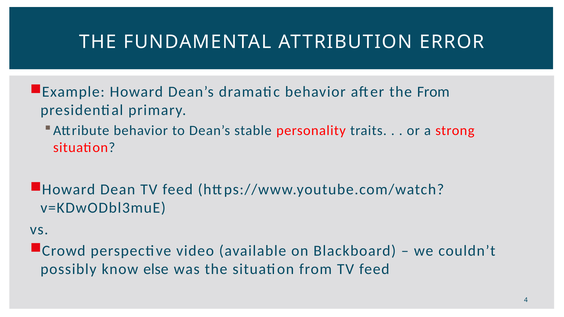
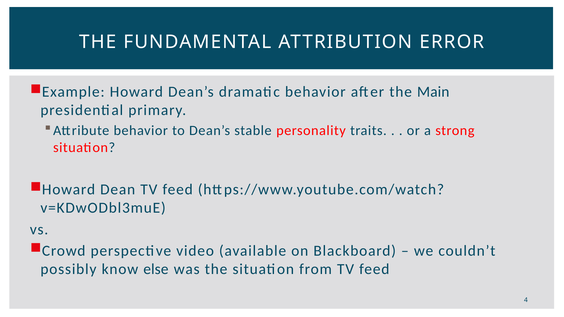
the From: From -> Main
